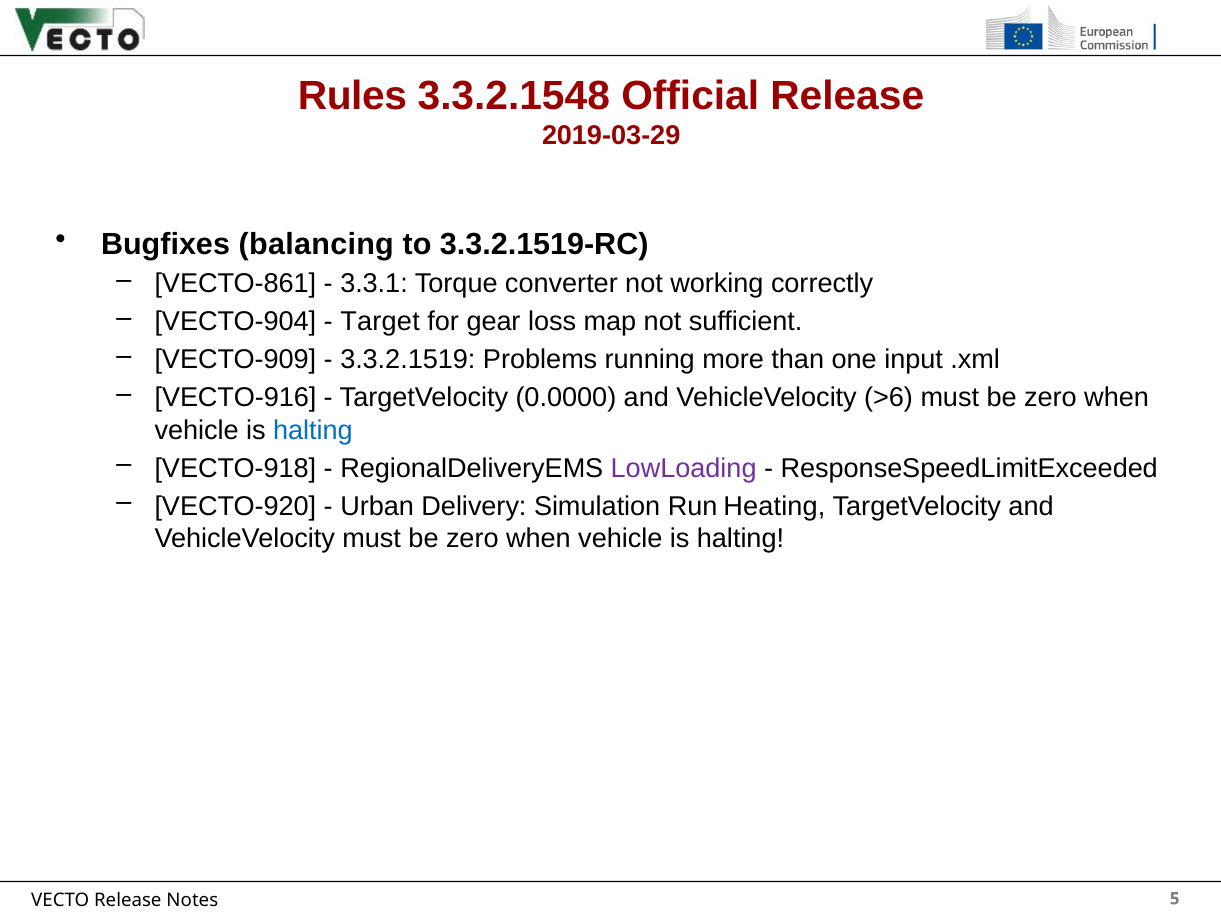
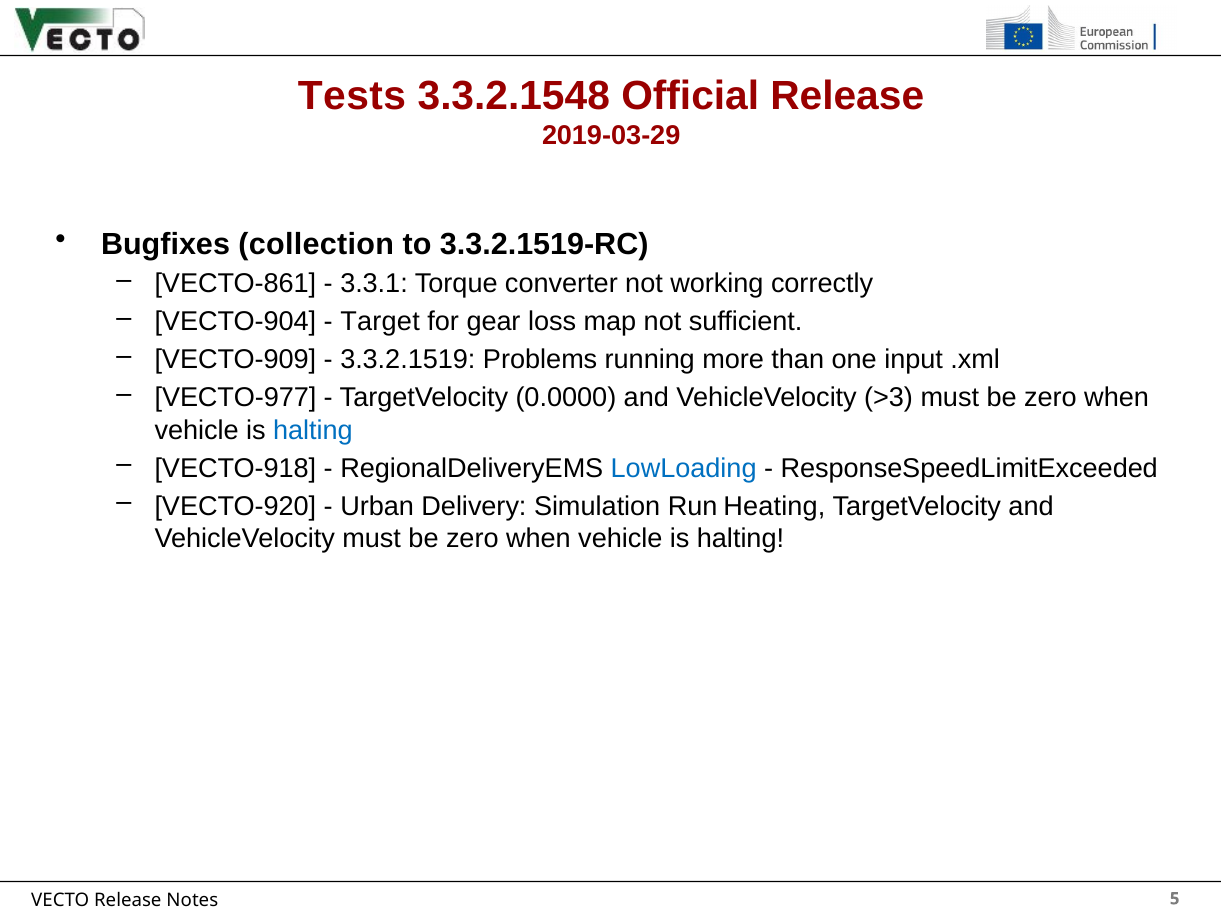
Rules: Rules -> Tests
balancing: balancing -> collection
VECTO-916: VECTO-916 -> VECTO-977
>6: >6 -> >3
LowLoading colour: purple -> blue
